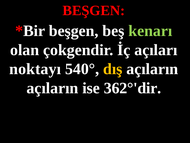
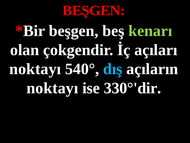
dış colour: yellow -> light blue
açıların at (52, 88): açıların -> noktayı
362°'dir: 362°'dir -> 330°'dir
